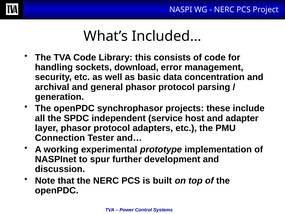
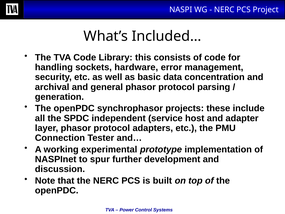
download: download -> hardware
